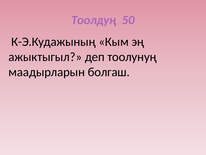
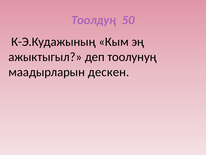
болгаш: болгаш -> дескен
